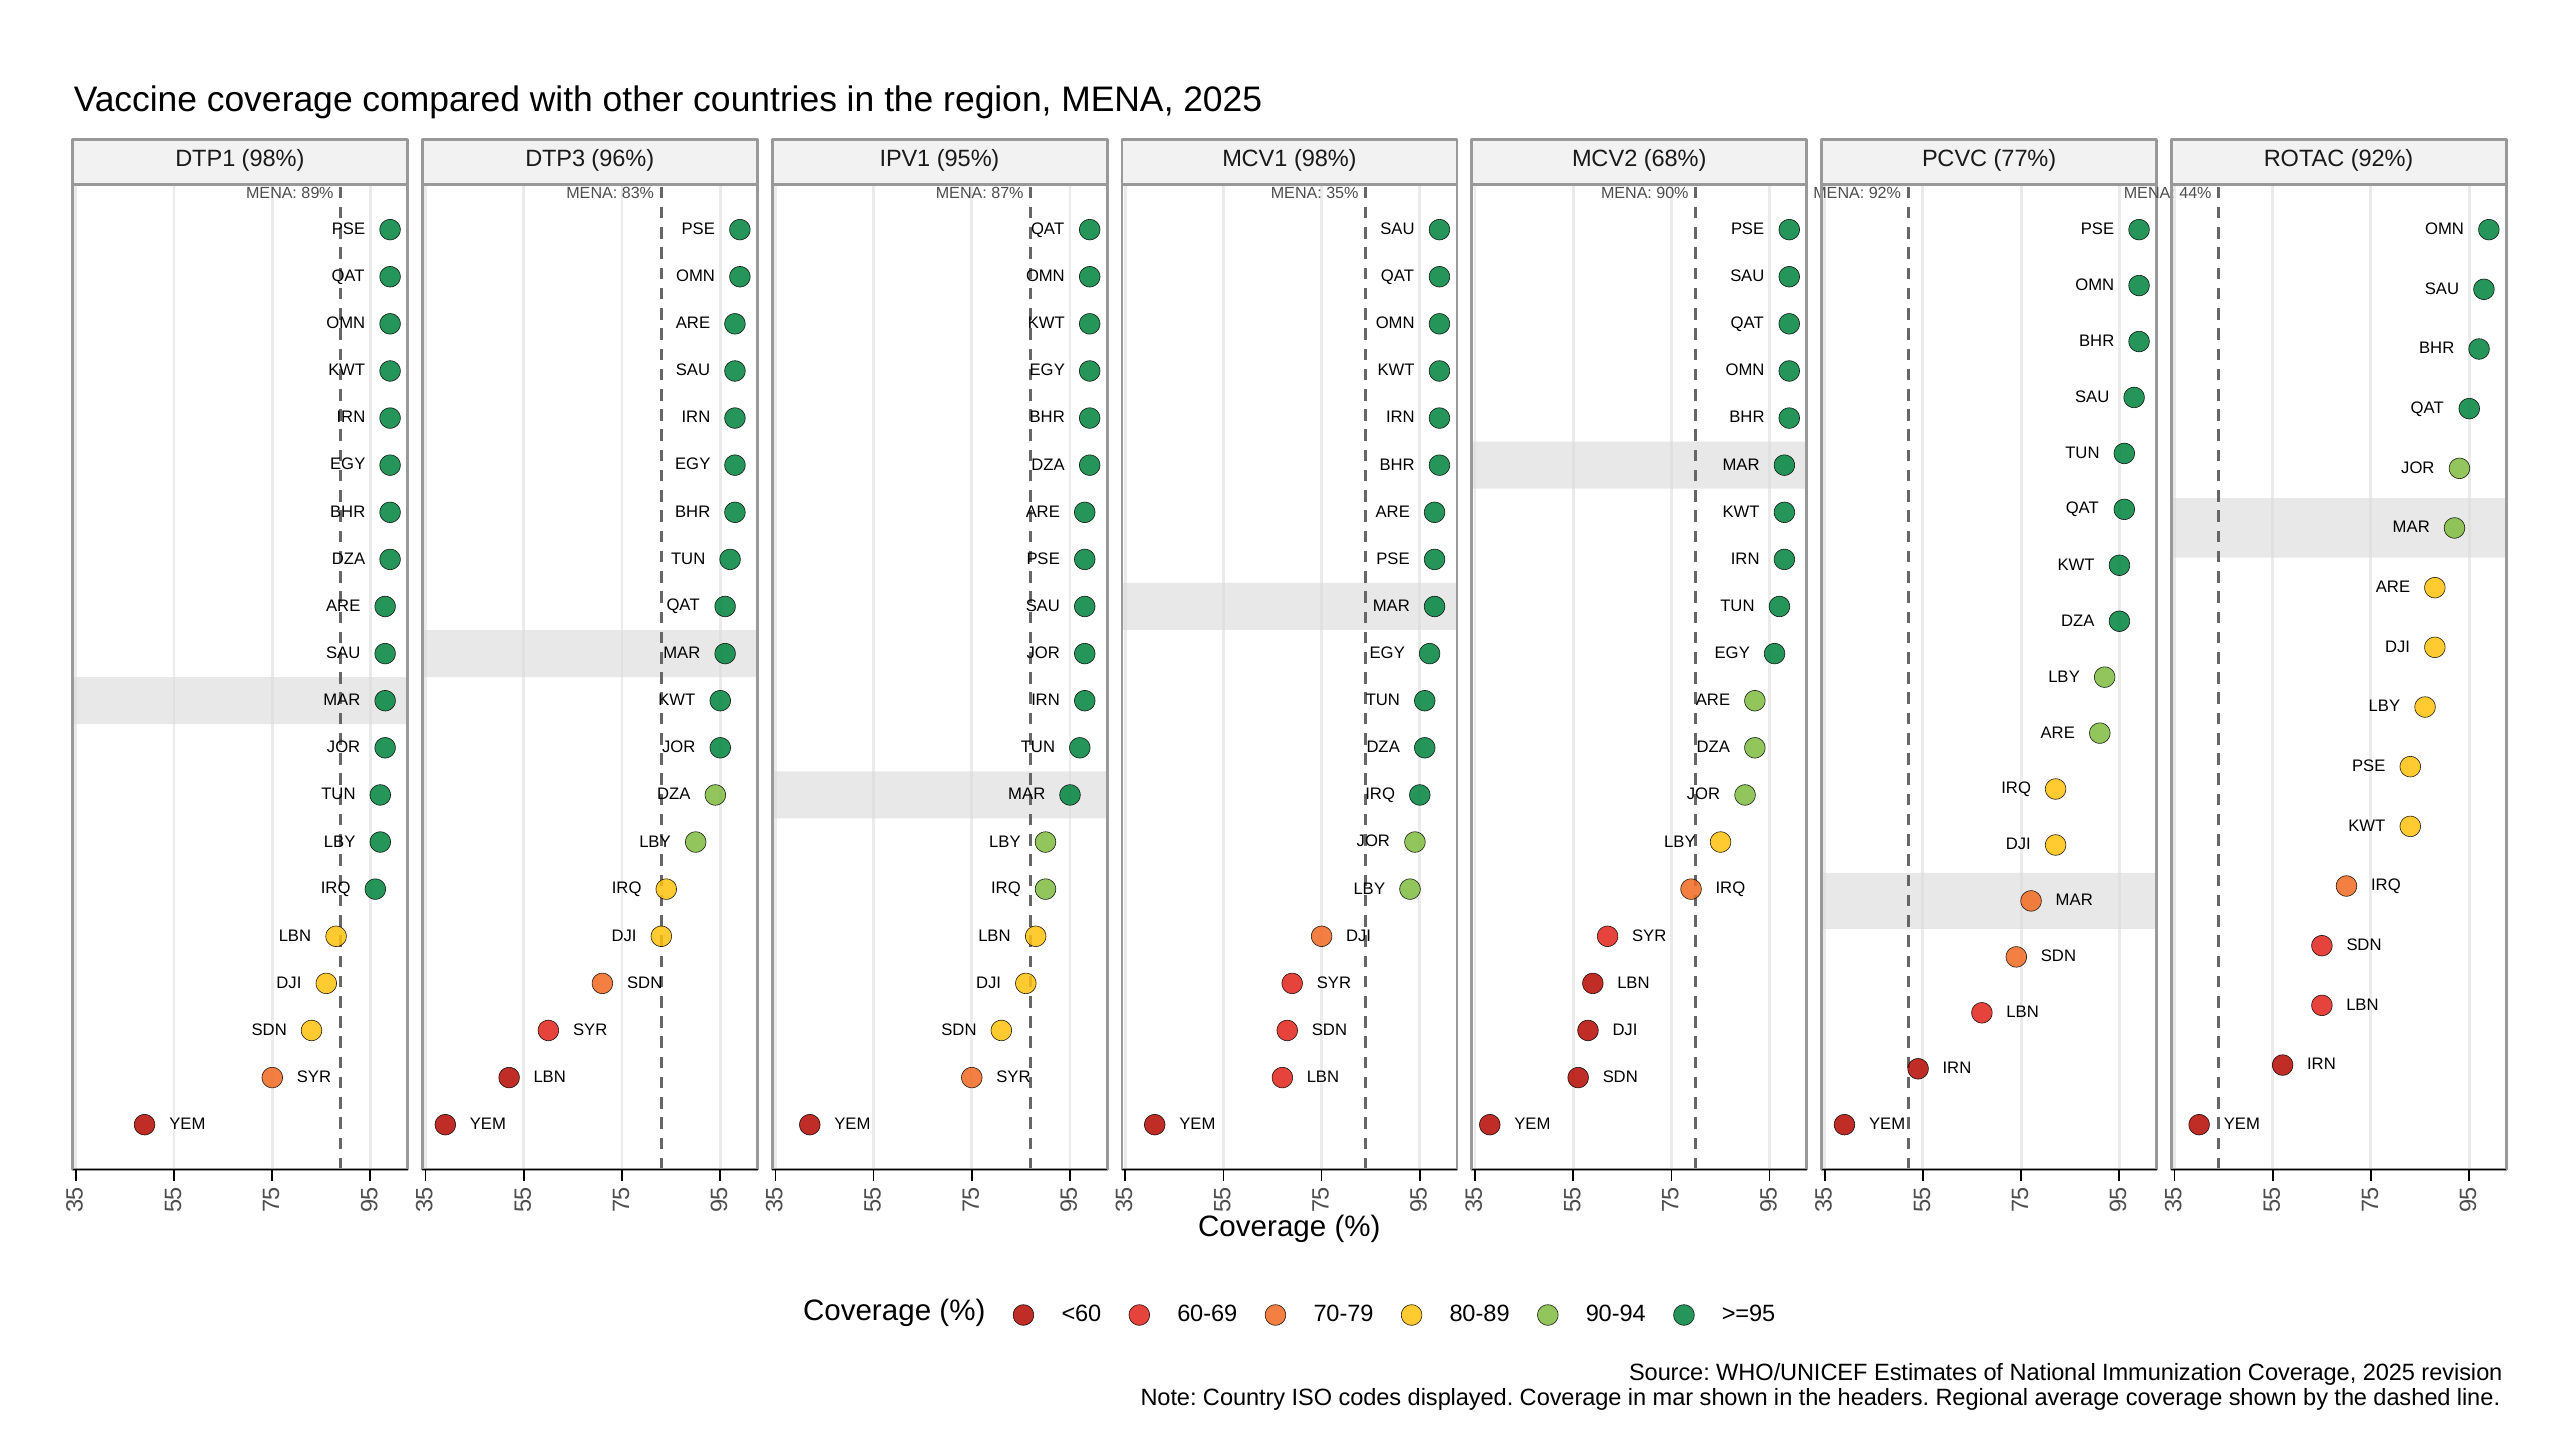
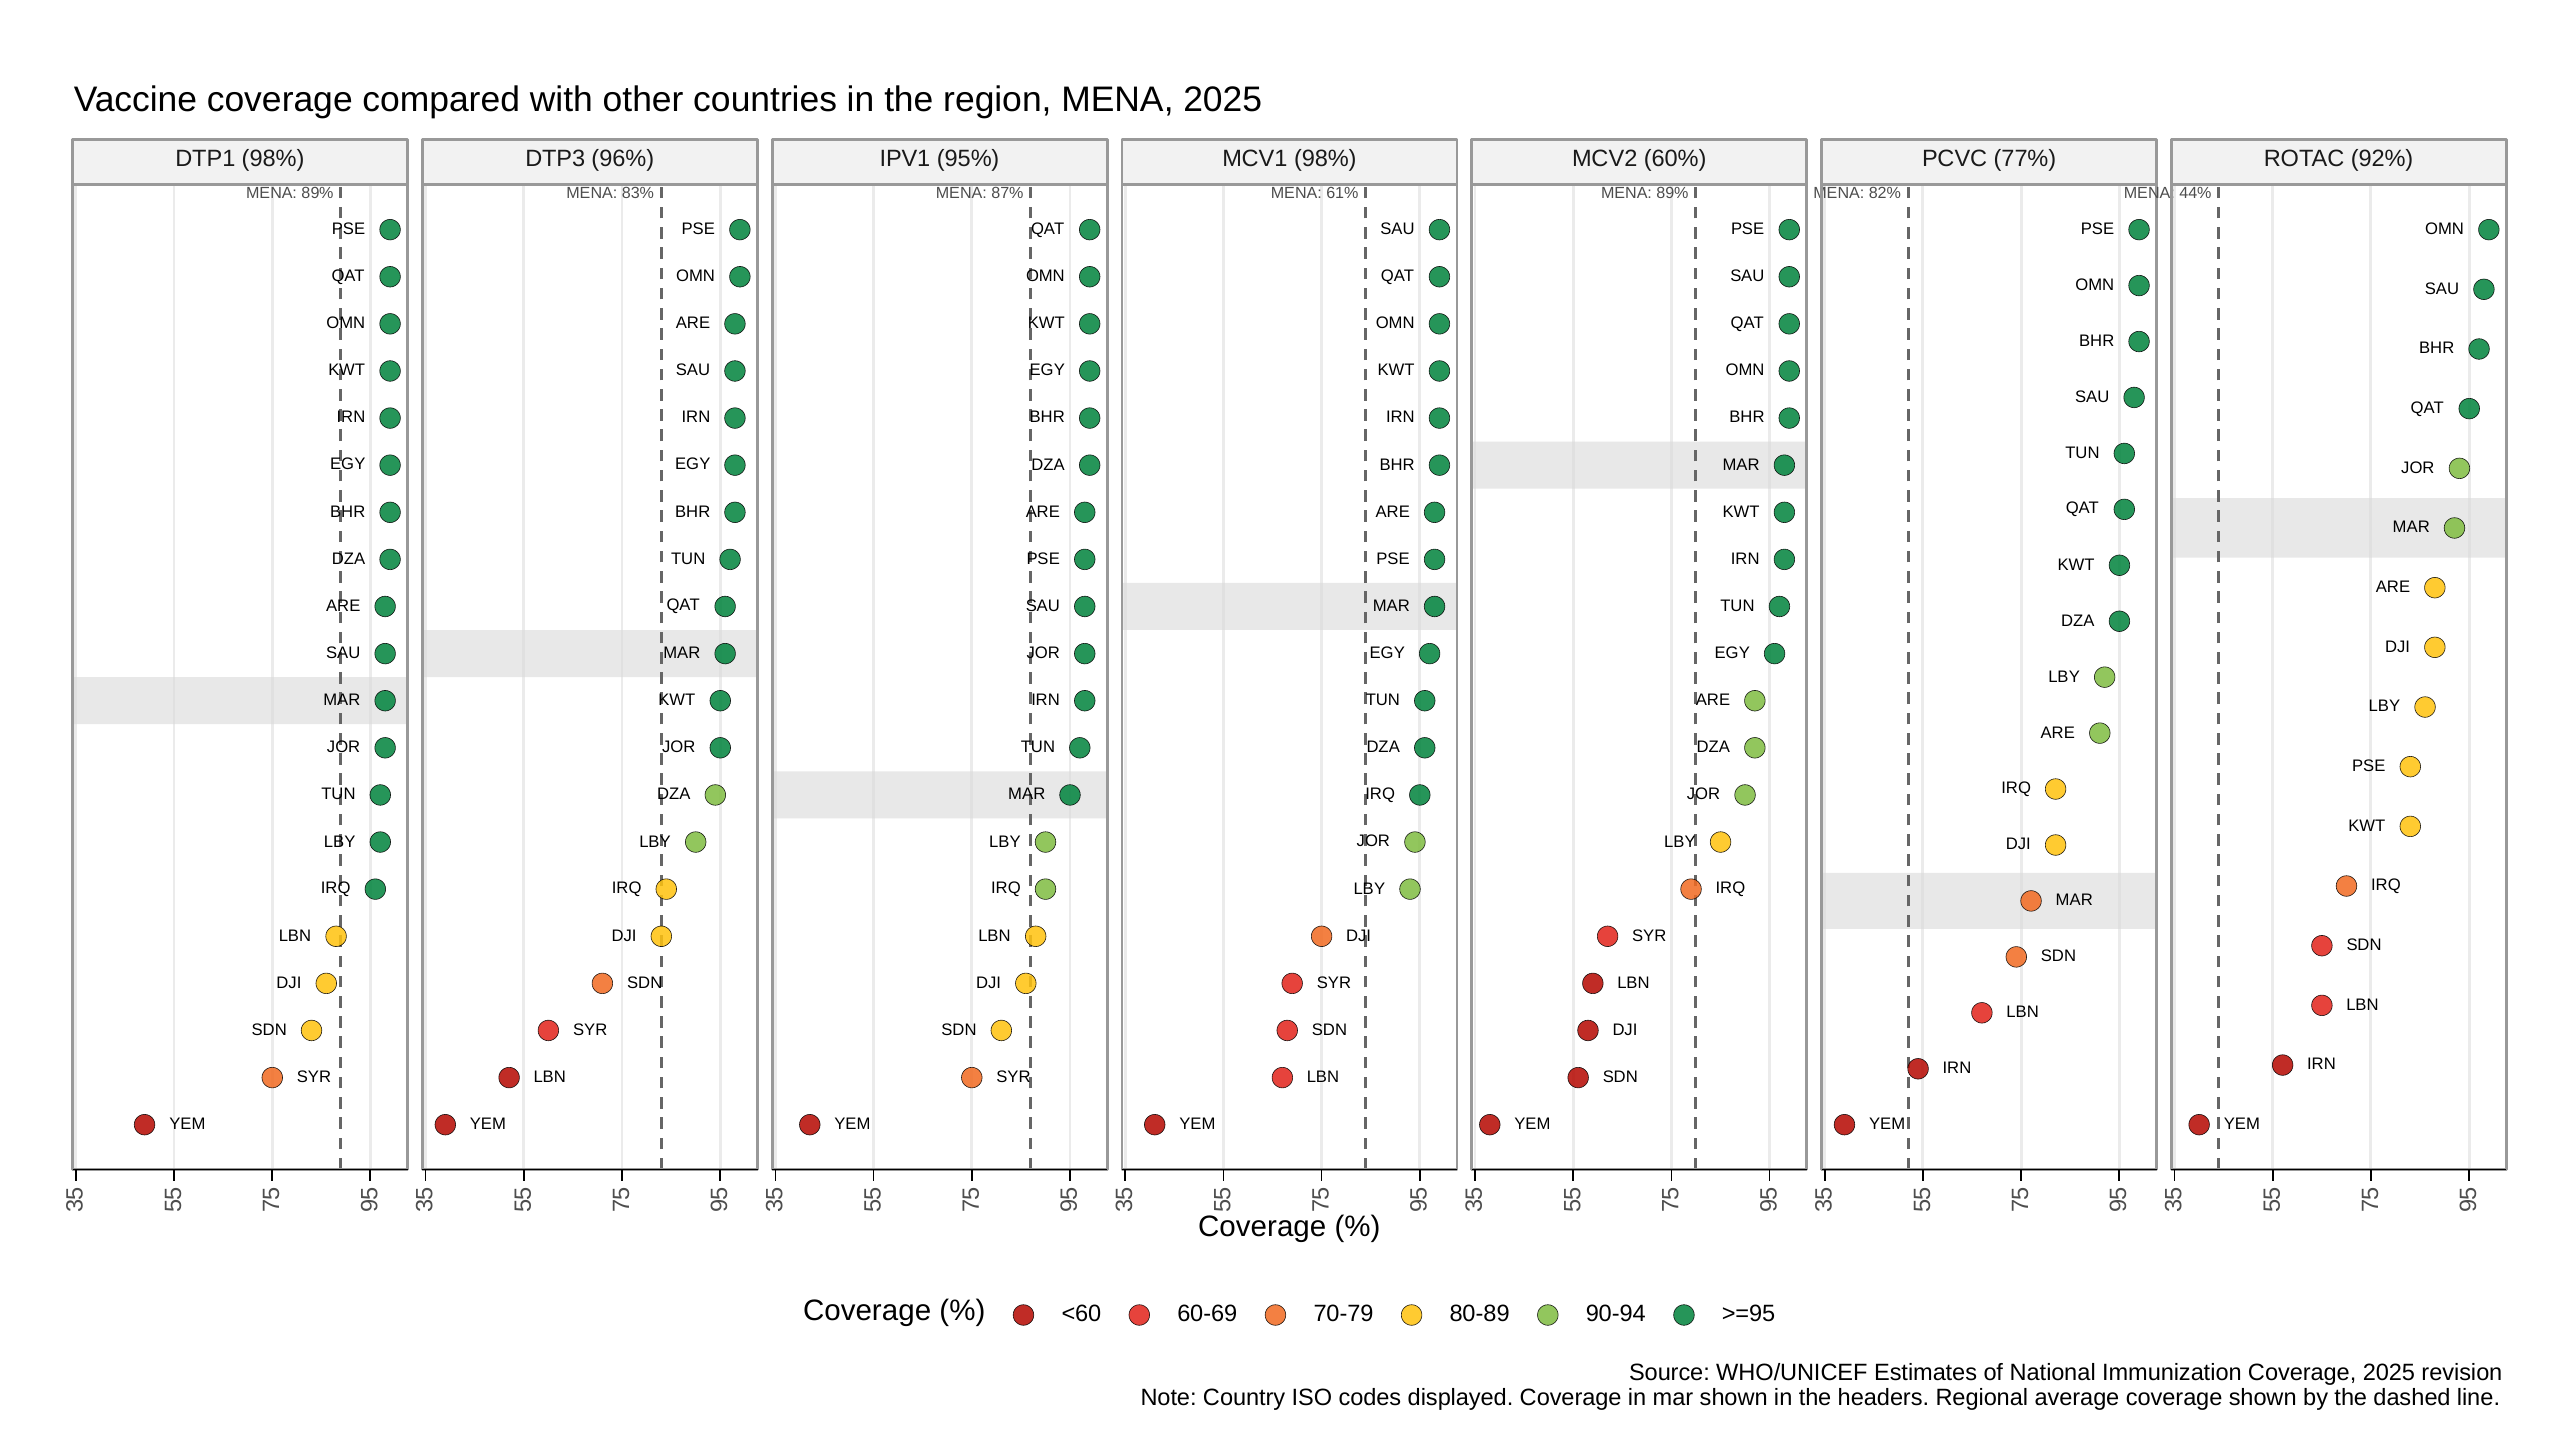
68%: 68% -> 60%
35%: 35% -> 61%
90% at (1673, 193): 90% -> 89%
MENA 92%: 92% -> 82%
